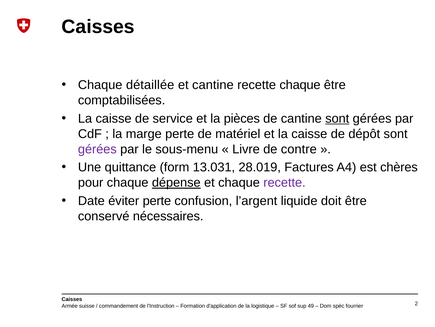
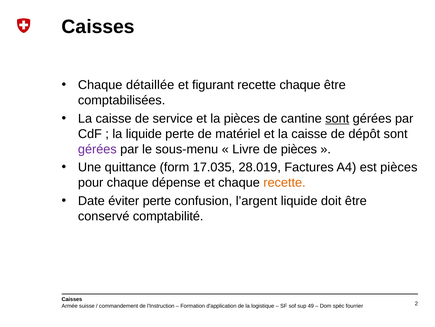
et cantine: cantine -> figurant
la marge: marge -> liquide
de contre: contre -> pièces
13.031: 13.031 -> 17.035
est chères: chères -> pièces
dépense underline: present -> none
recette at (285, 182) colour: purple -> orange
nécessaires: nécessaires -> comptabilité
